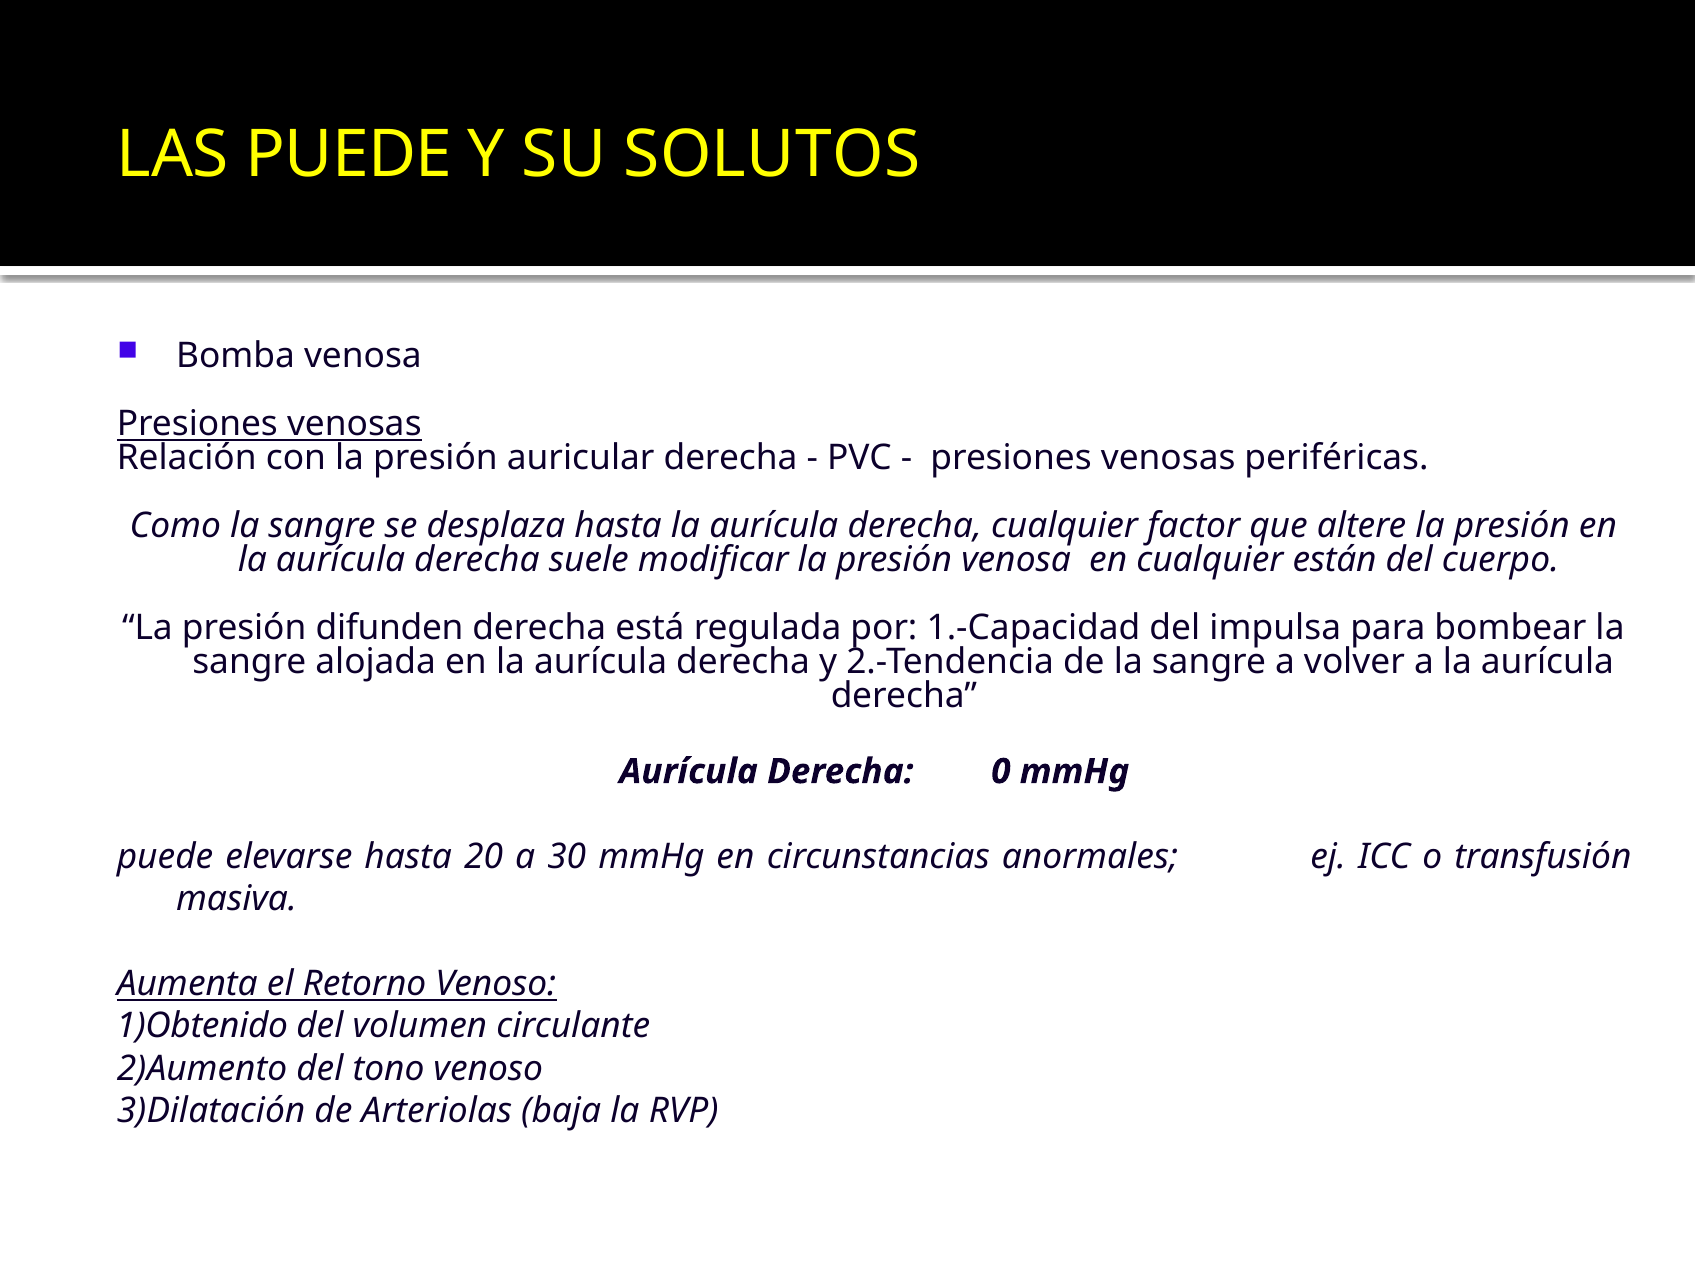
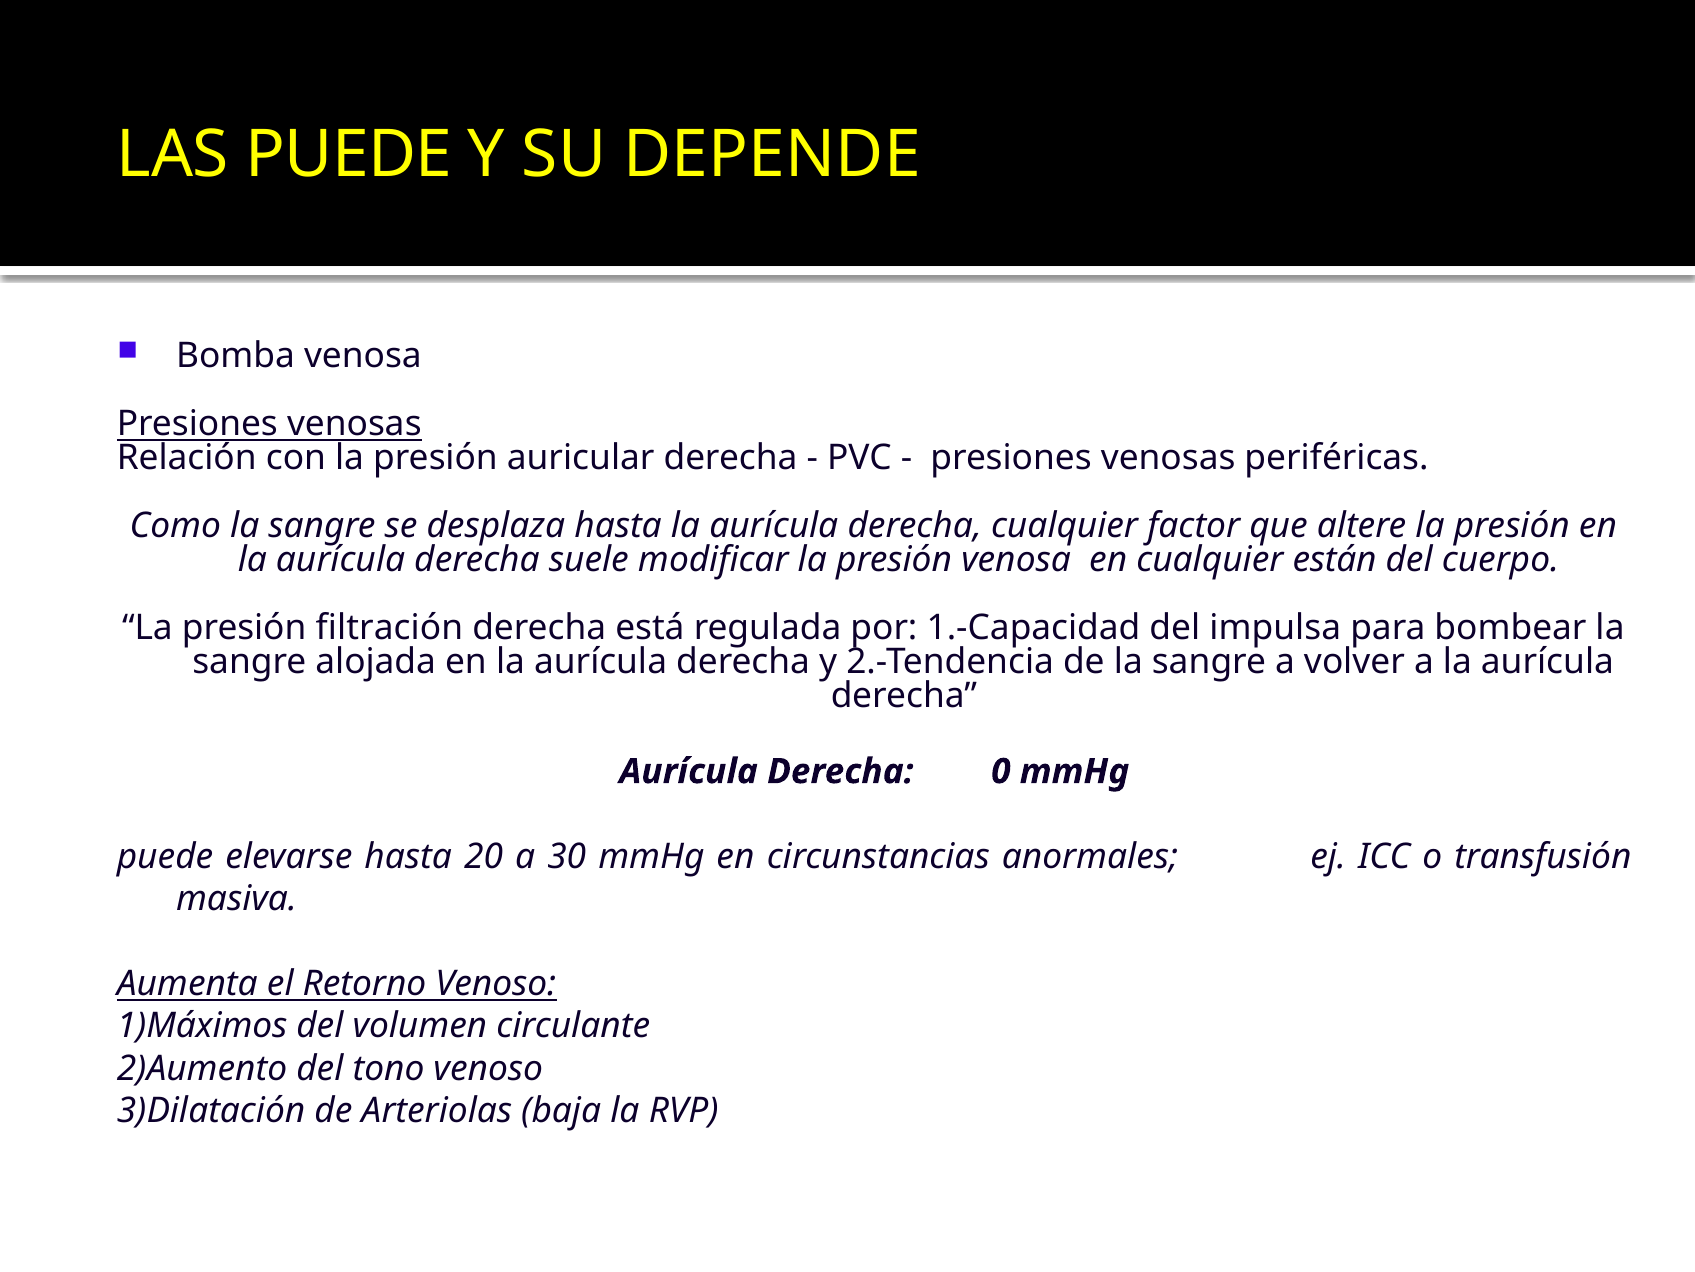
SOLUTOS: SOLUTOS -> DEPENDE
difunden: difunden -> filtración
1)Obtenido: 1)Obtenido -> 1)Máximos
